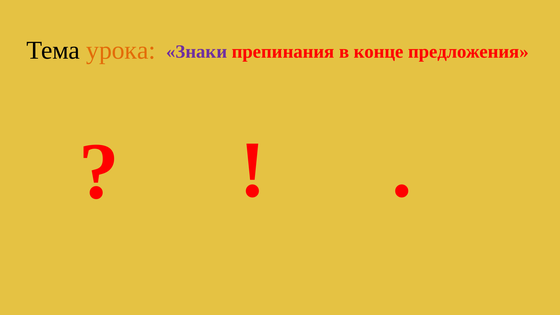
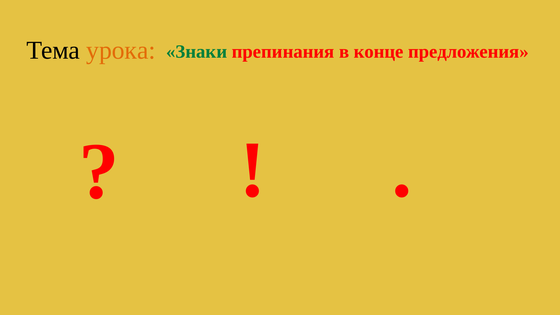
Знаки colour: purple -> green
